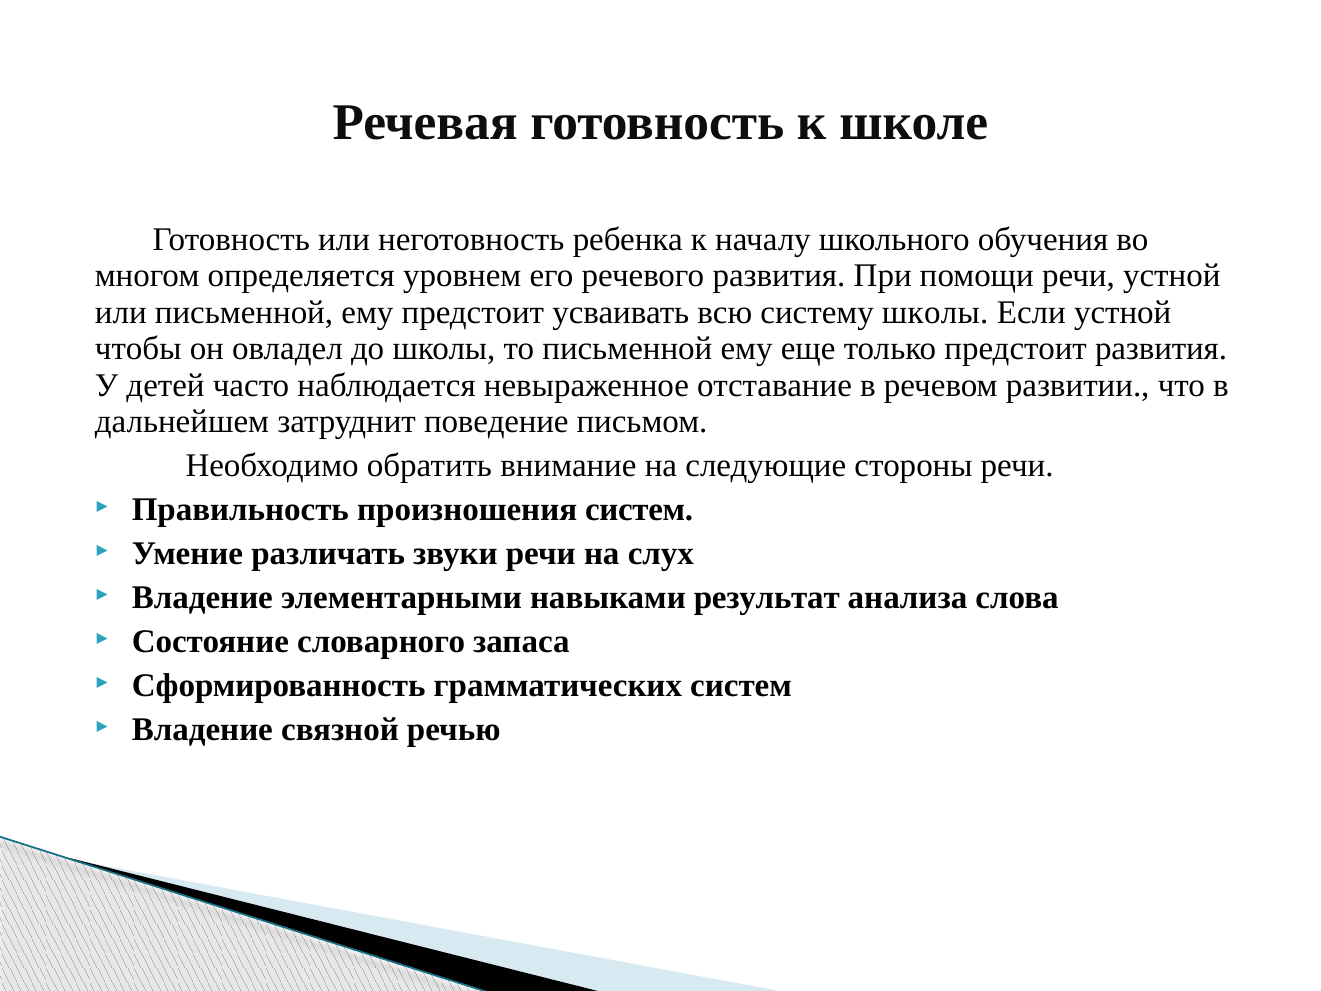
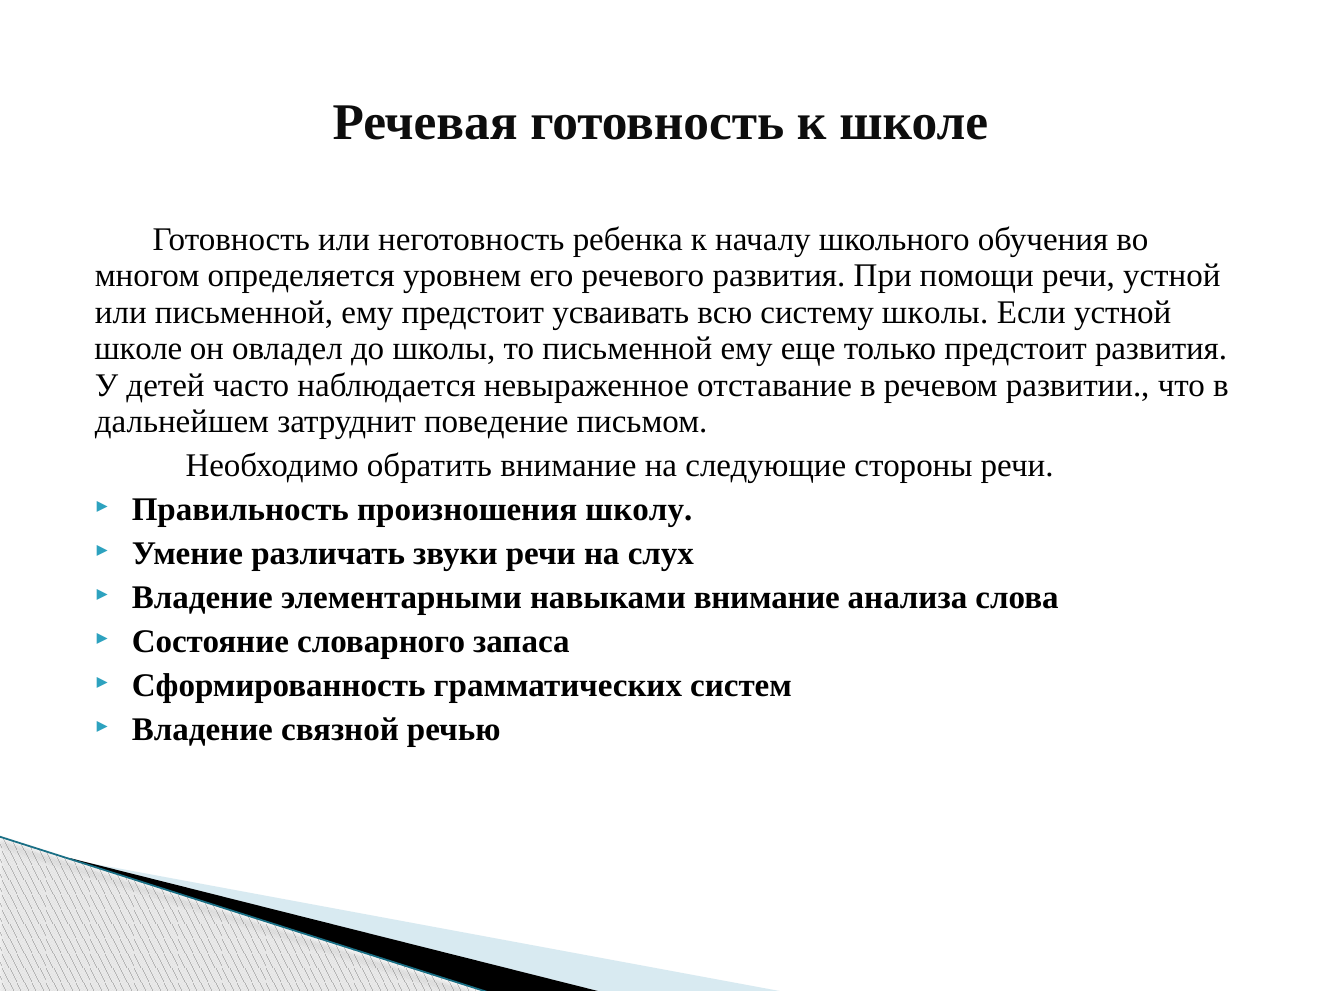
чтобы at (138, 349): чтобы -> школе
произношения систем: систем -> школу
навыками результат: результат -> внимание
